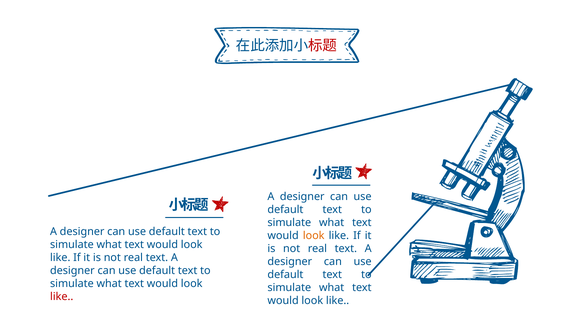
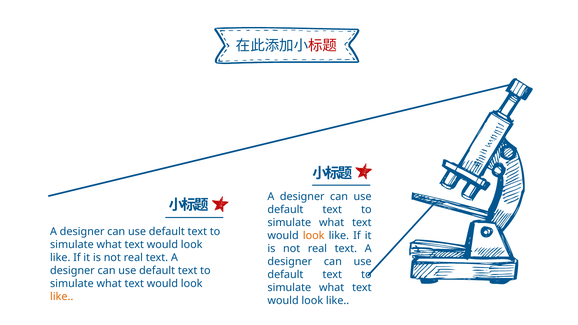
like at (62, 297) colour: red -> orange
